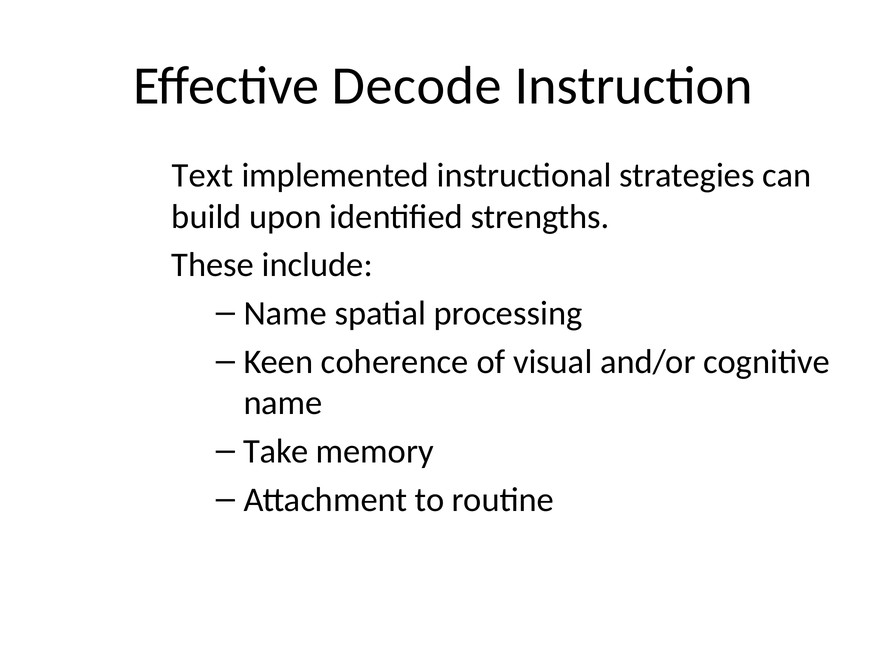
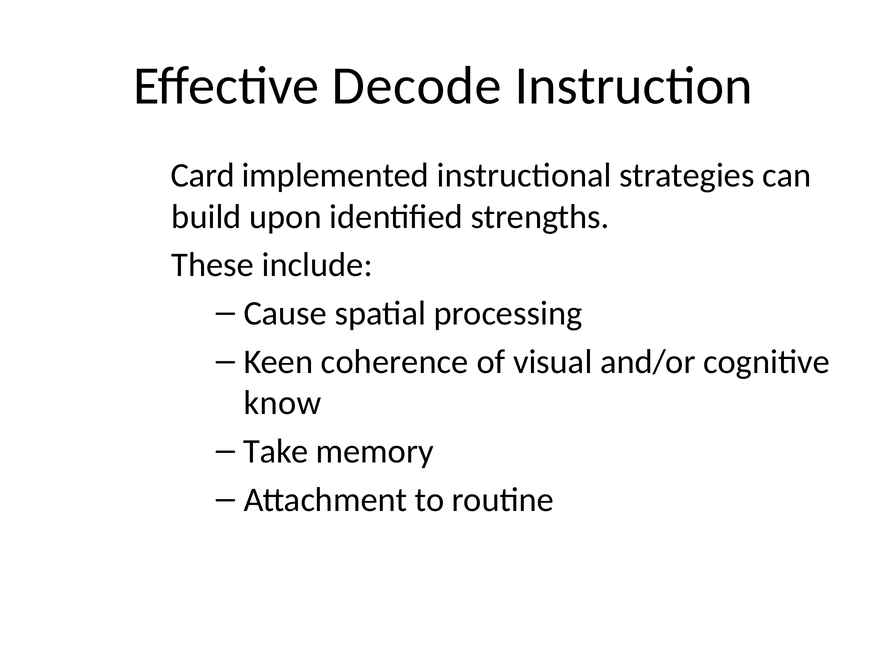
Text: Text -> Card
Name at (285, 313): Name -> Cause
name at (283, 403): name -> know
